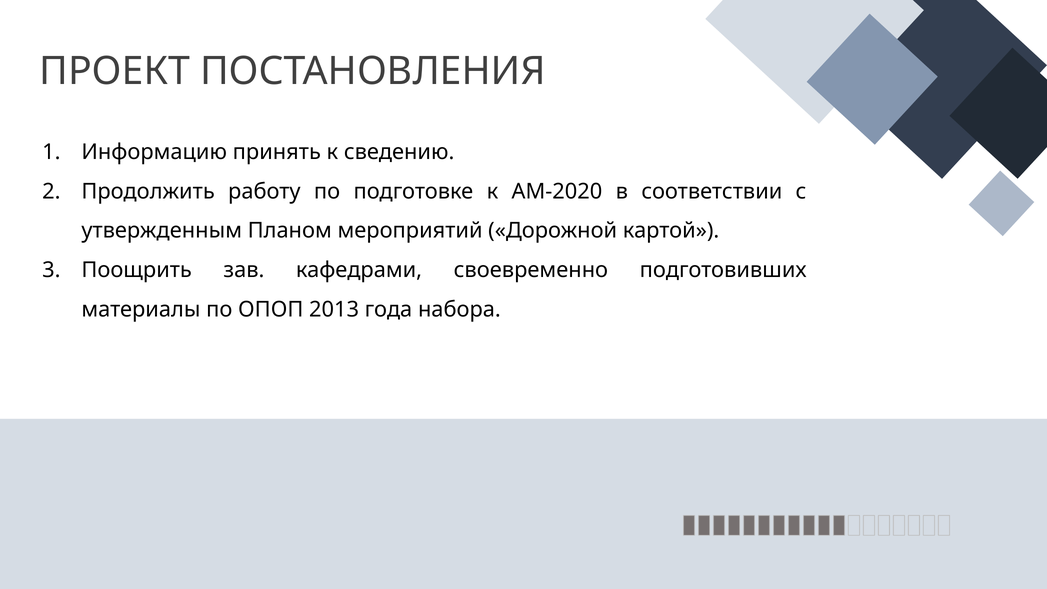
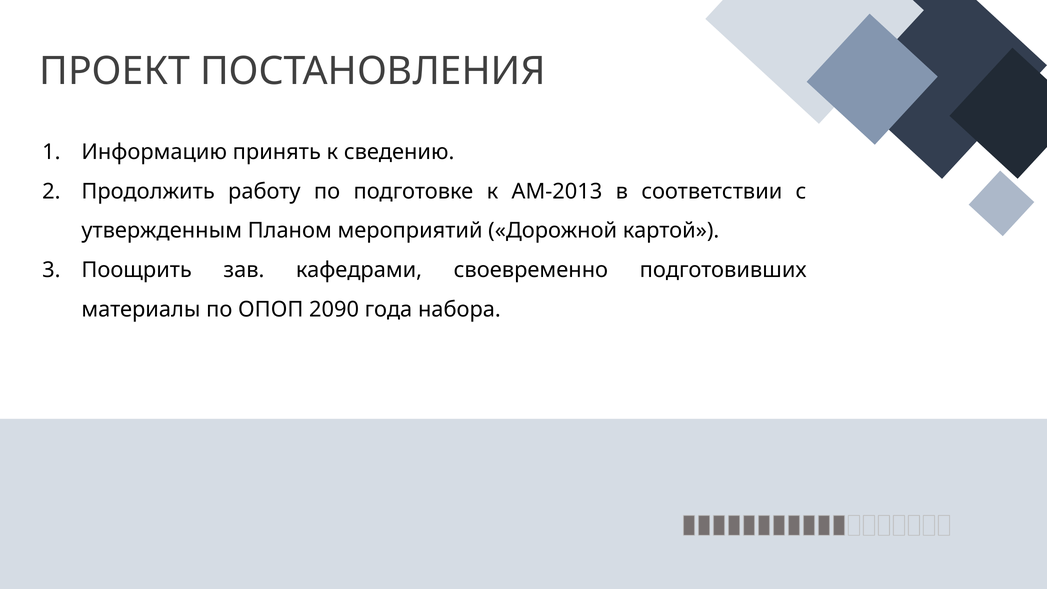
АМ-2020: АМ-2020 -> АМ-2013
2013: 2013 -> 2090
